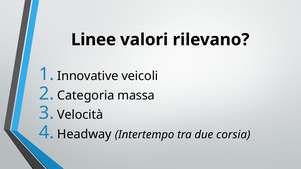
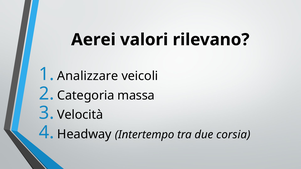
Linee: Linee -> Aerei
Innovative: Innovative -> Analizzare
